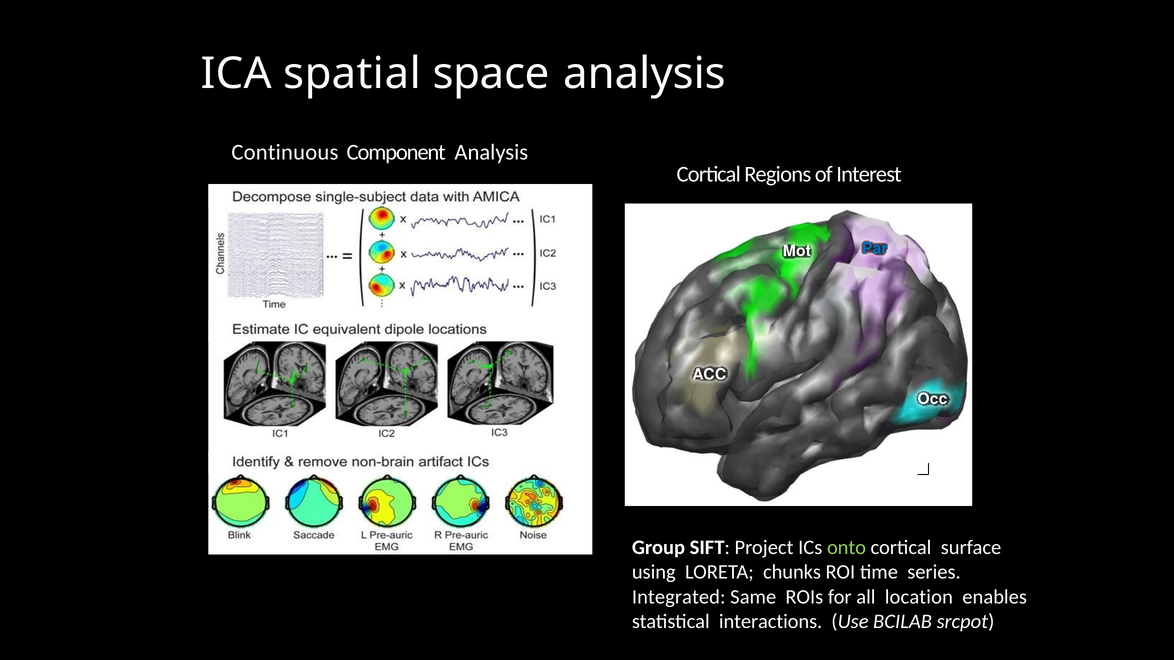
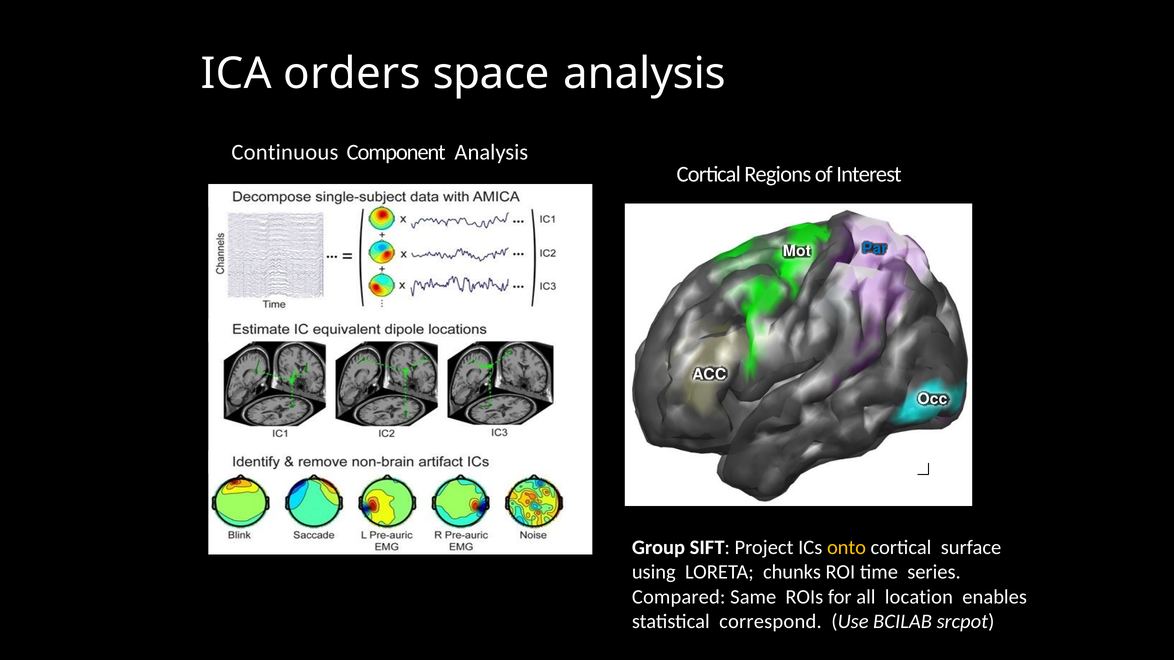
spatial: spatial -> orders
onto colour: light green -> yellow
Integrated: Integrated -> Compared
interactions: interactions -> correspond
